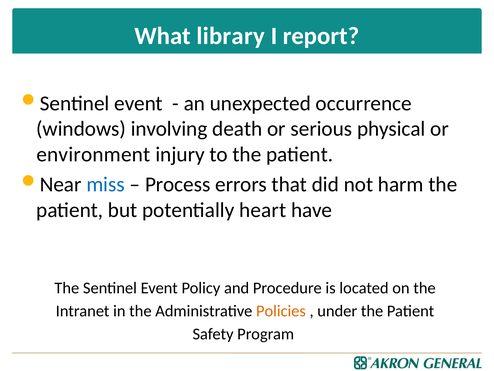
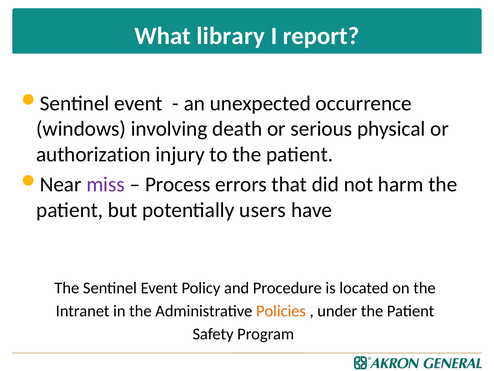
environment: environment -> authorization
miss colour: blue -> purple
heart: heart -> users
